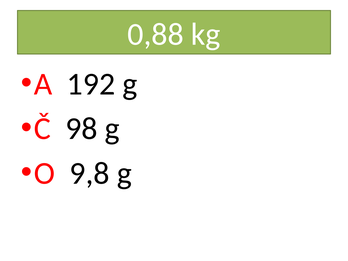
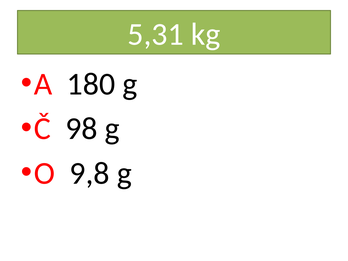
0,88: 0,88 -> 5,31
192: 192 -> 180
